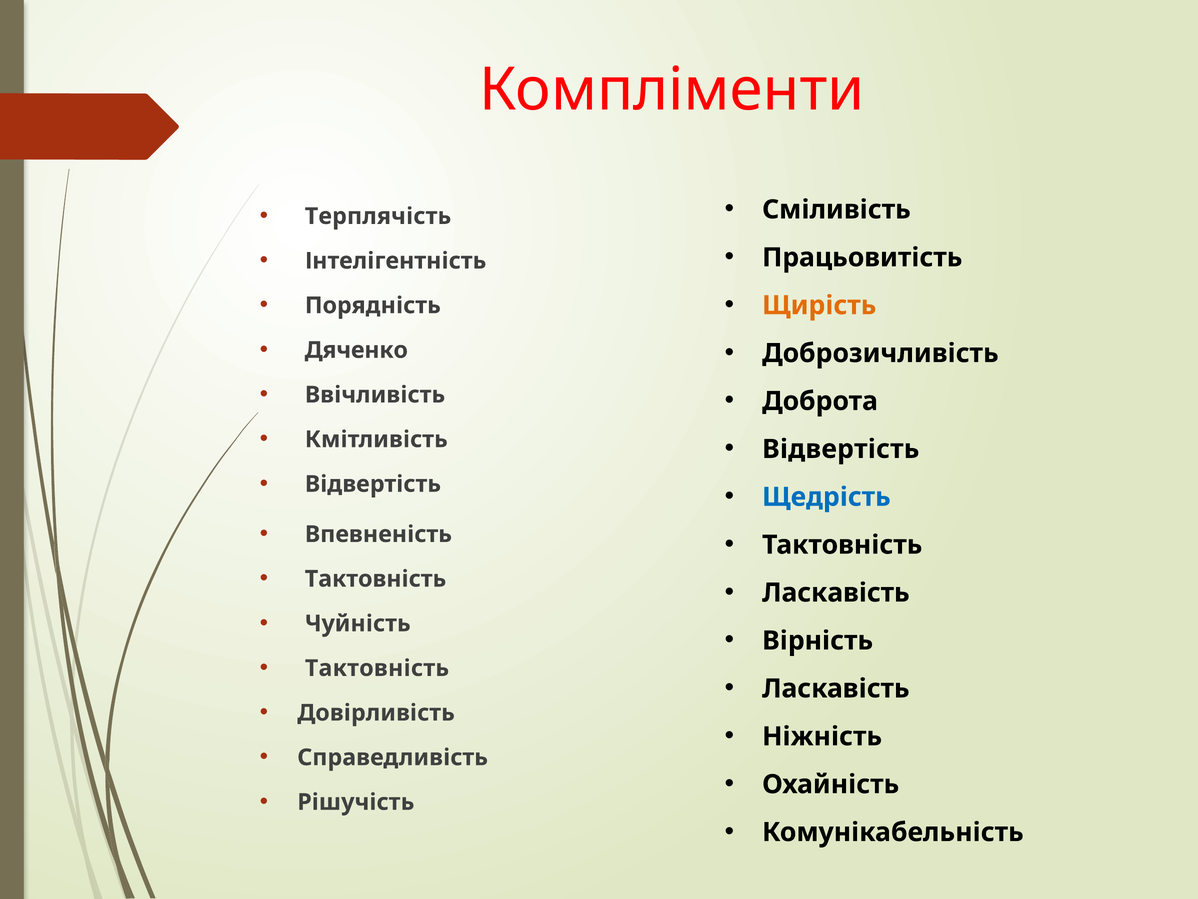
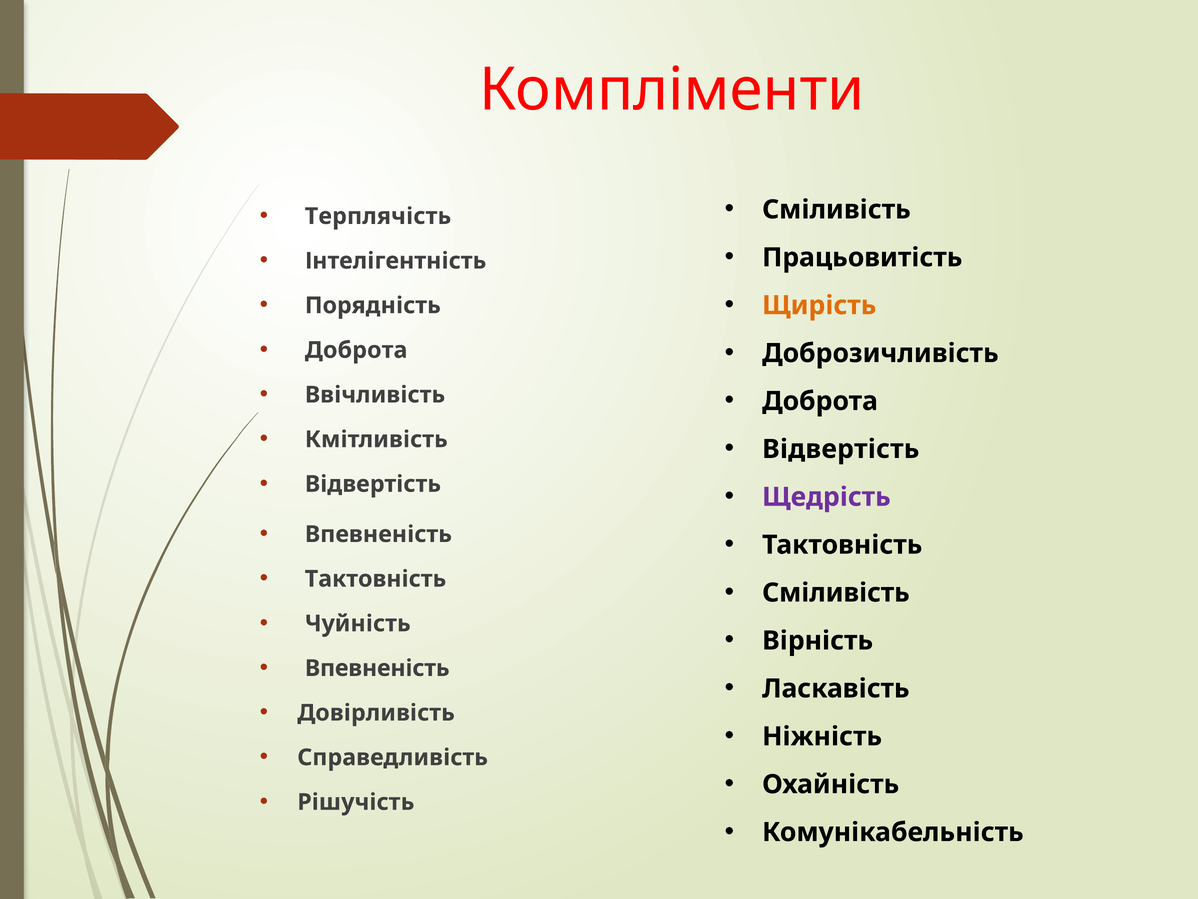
Дяченко at (356, 350): Дяченко -> Доброта
Щедрість colour: blue -> purple
Ласкавість at (836, 592): Ласкавість -> Сміливість
Тактовність at (377, 668): Тактовність -> Впевненість
